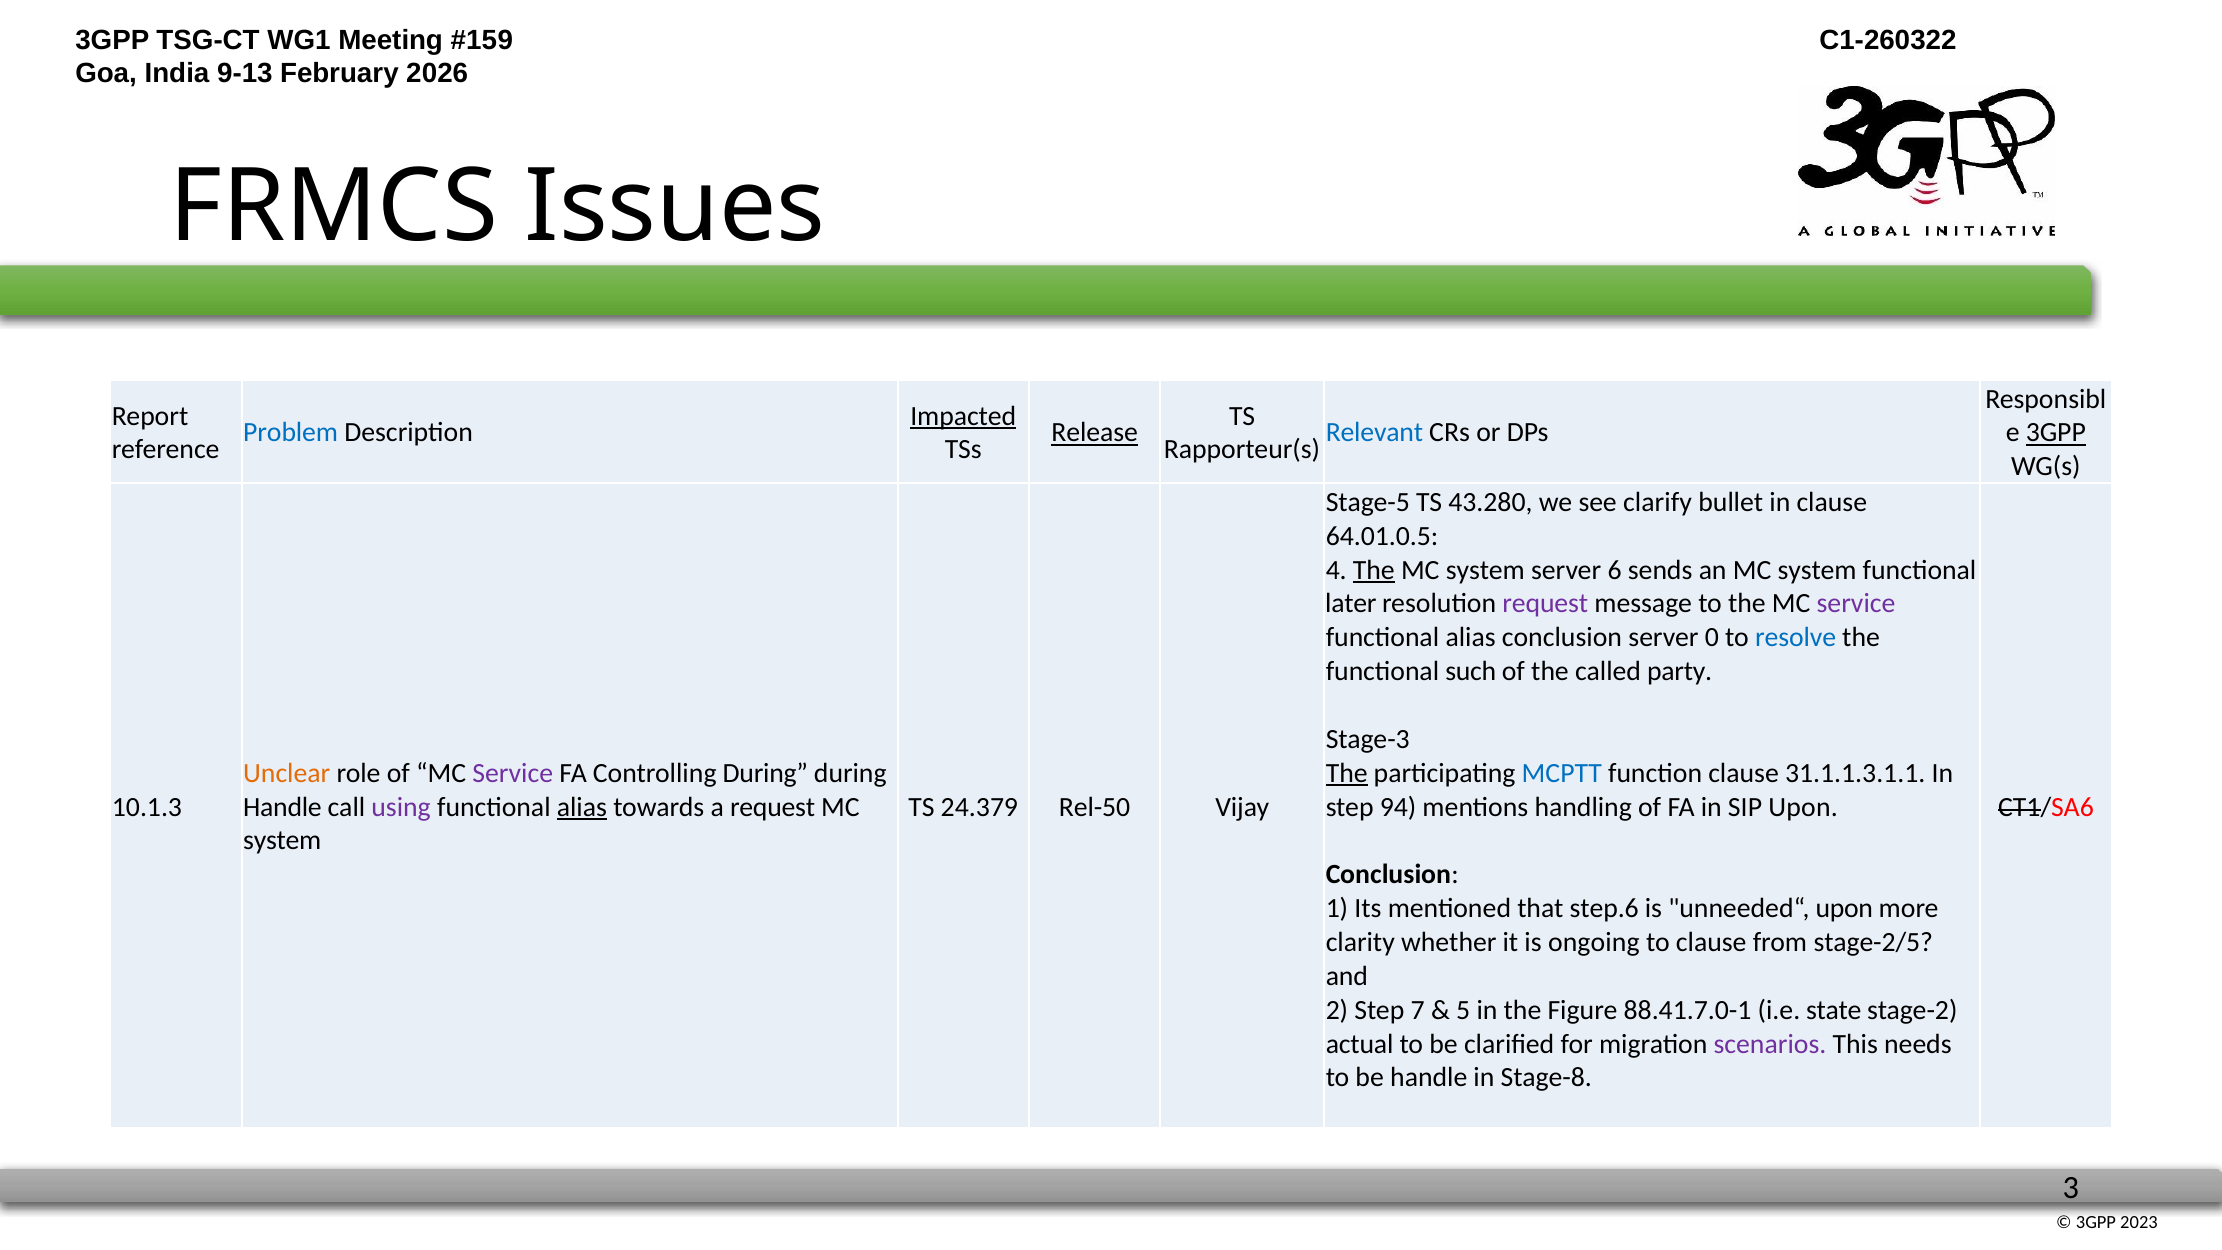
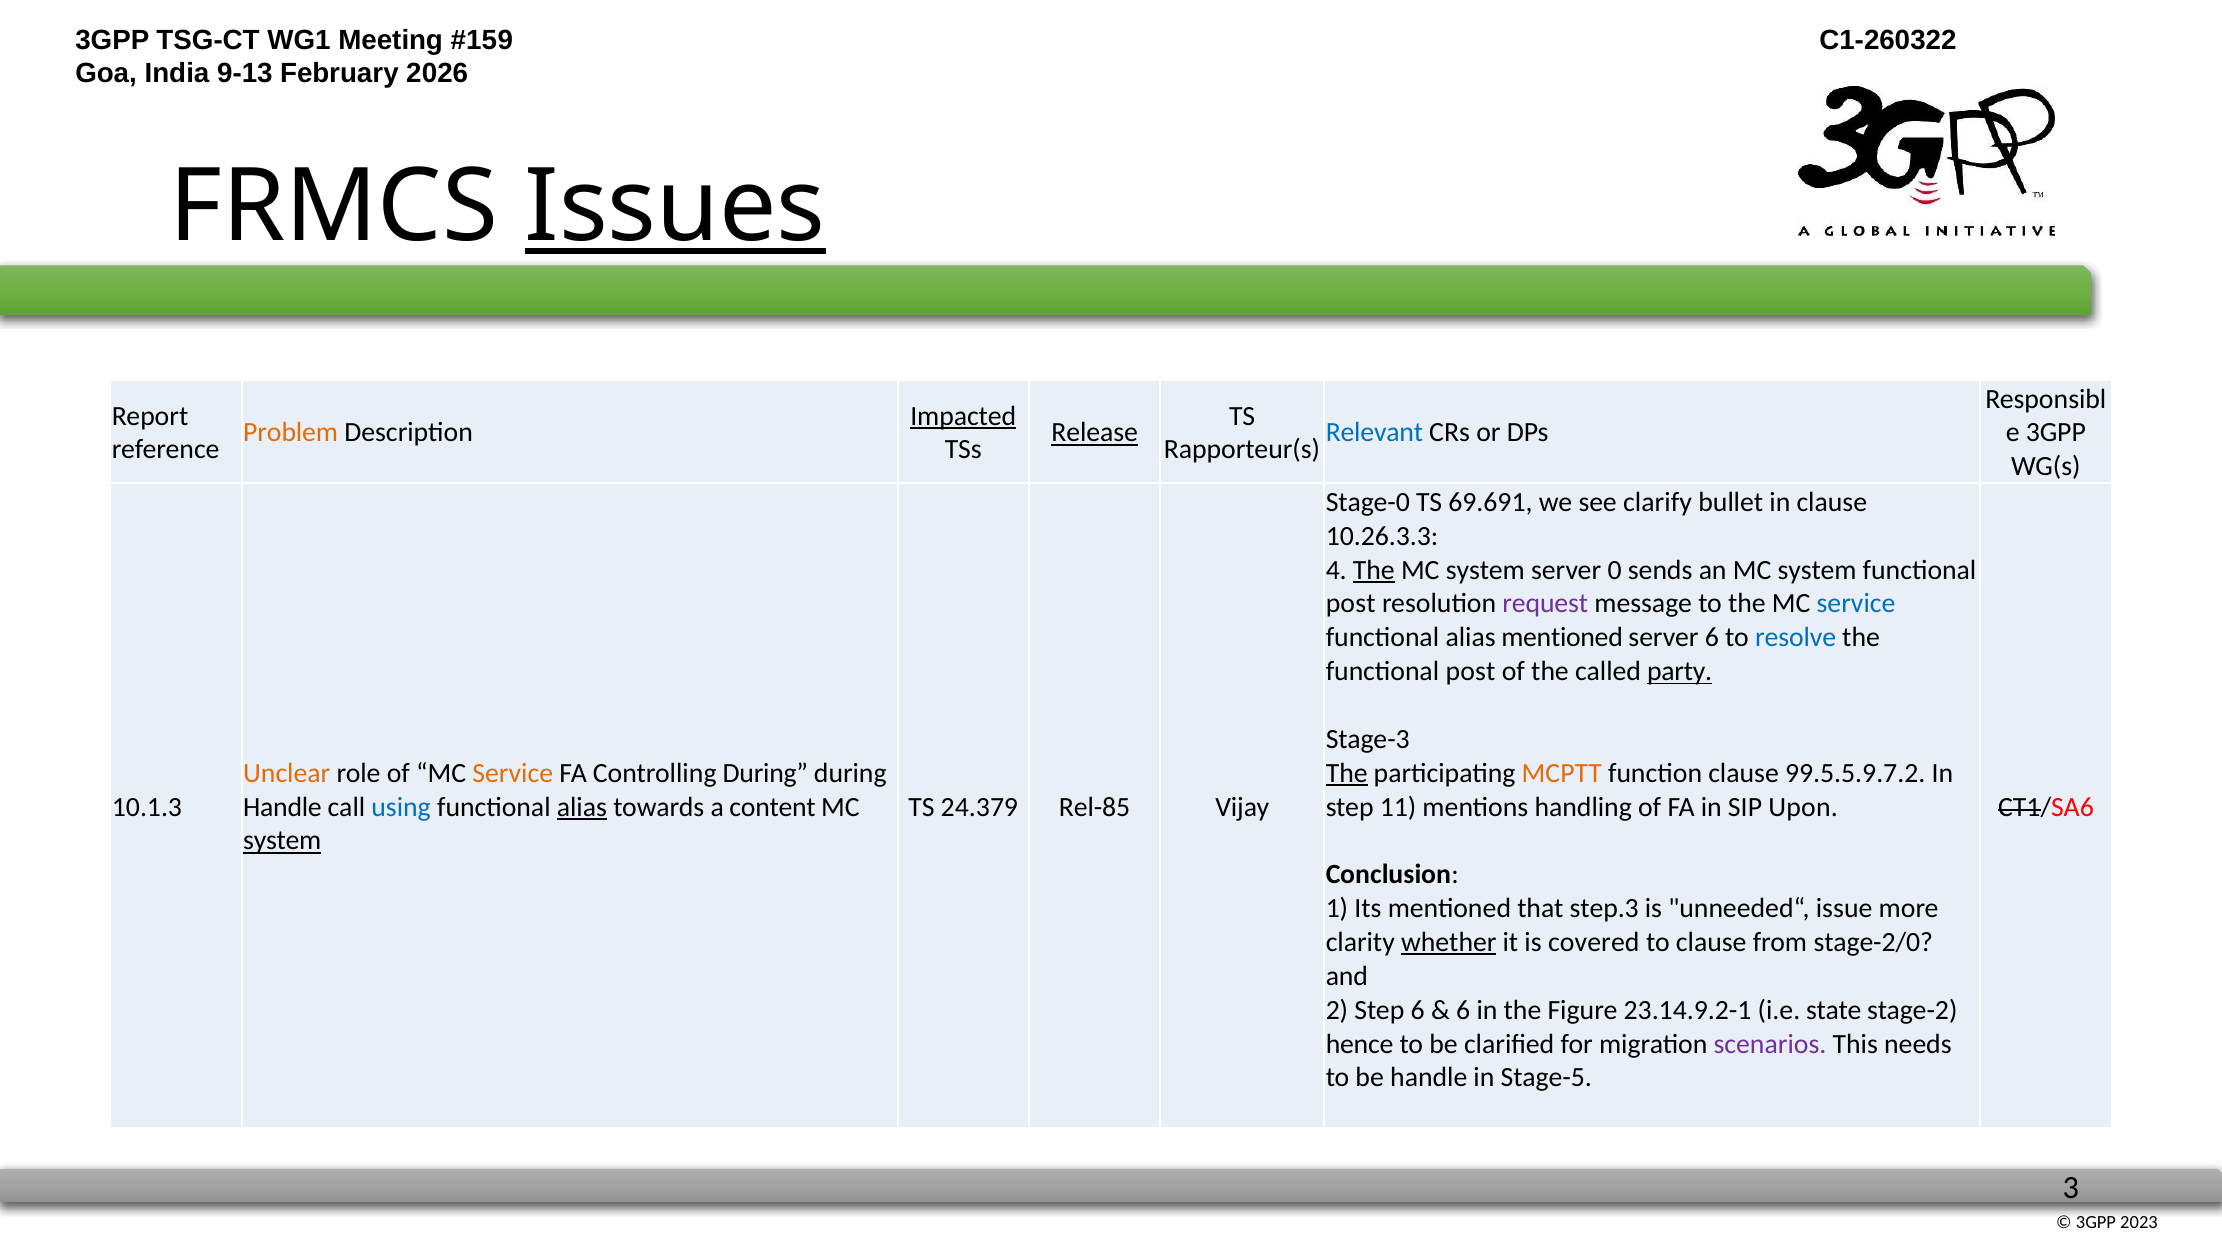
Issues underline: none -> present
Problem colour: blue -> orange
3GPP at (2056, 433) underline: present -> none
Stage-5: Stage-5 -> Stage-0
43.280: 43.280 -> 69.691
64.01.0.5: 64.01.0.5 -> 10.26.3.3
6: 6 -> 0
later at (1351, 604): later -> post
service at (1856, 604) colour: purple -> blue
alias conclusion: conclusion -> mentioned
server 0: 0 -> 6
such at (1471, 671): such -> post
party underline: none -> present
Service at (513, 773) colour: purple -> orange
MCPTT colour: blue -> orange
31.1.1.3.1.1: 31.1.1.3.1.1 -> 99.5.5.9.7.2
using colour: purple -> blue
a request: request -> content
Rel-50: Rel-50 -> Rel-85
94: 94 -> 11
system at (282, 841) underline: none -> present
step.6: step.6 -> step.3
unneeded“ upon: upon -> issue
whether underline: none -> present
ongoing: ongoing -> covered
stage-2/5: stage-2/5 -> stage-2/0
Step 7: 7 -> 6
5 at (1463, 1010): 5 -> 6
88.41.7.0-1: 88.41.7.0-1 -> 23.14.9.2-1
actual: actual -> hence
Stage-8: Stage-8 -> Stage-5
